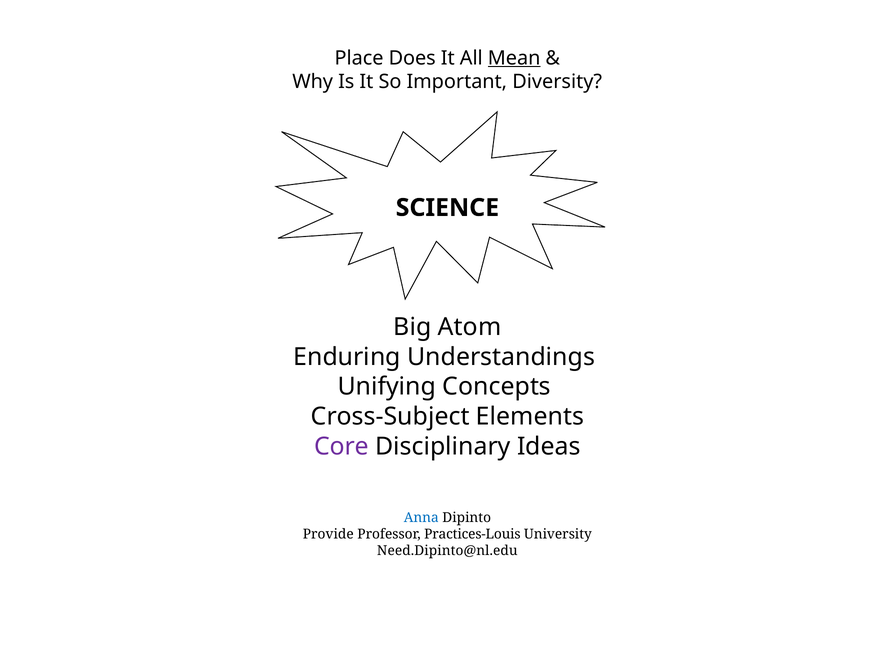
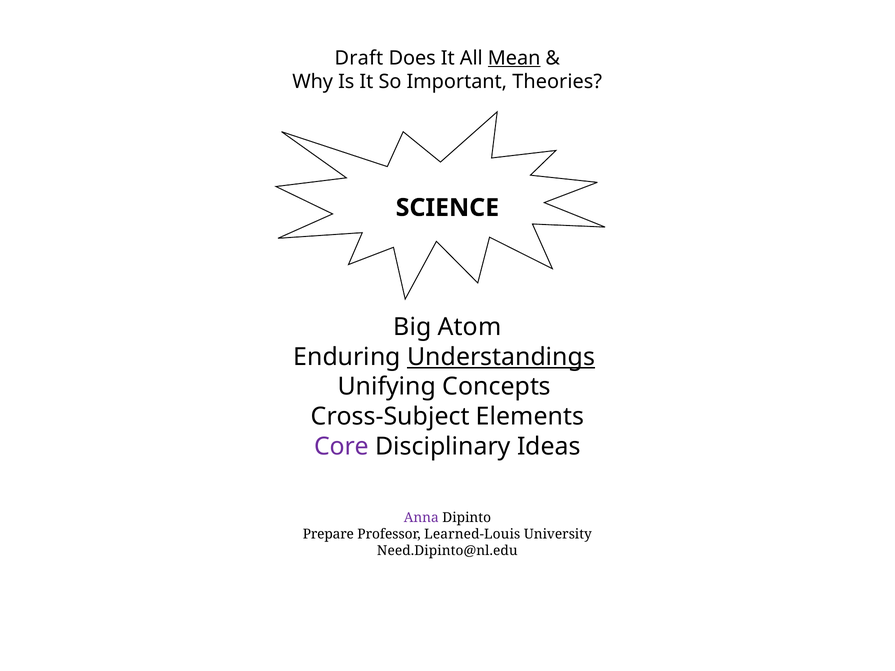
Place: Place -> Draft
Diversity: Diversity -> Theories
Understandings underline: none -> present
Anna colour: blue -> purple
Provide: Provide -> Prepare
Practices-Louis: Practices-Louis -> Learned-Louis
